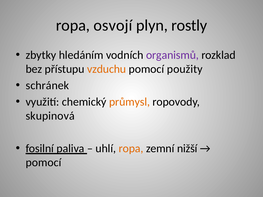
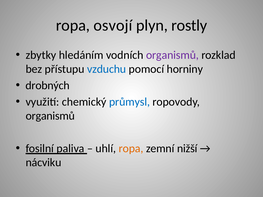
vzduchu colour: orange -> blue
použity: použity -> horniny
schránek: schránek -> drobných
průmysl colour: orange -> blue
skupinová at (50, 116): skupinová -> organismů
pomocí at (43, 163): pomocí -> nácviku
